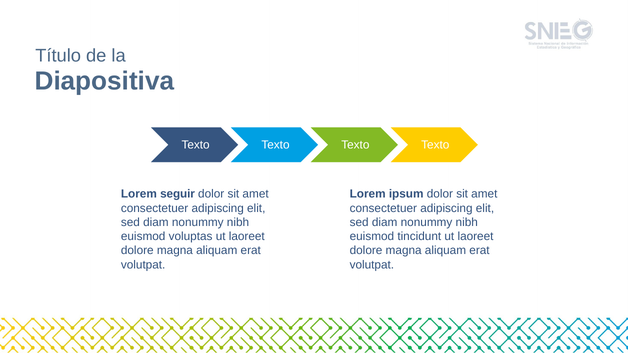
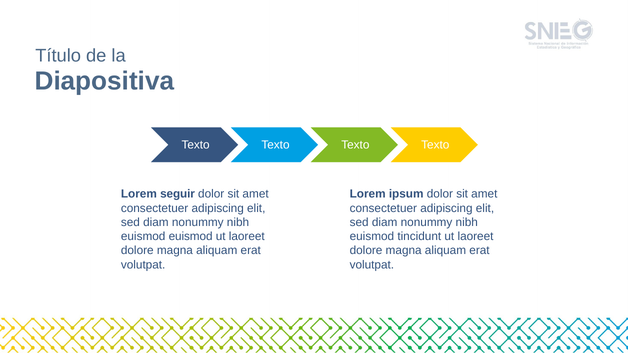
euismod voluptas: voluptas -> euismod
